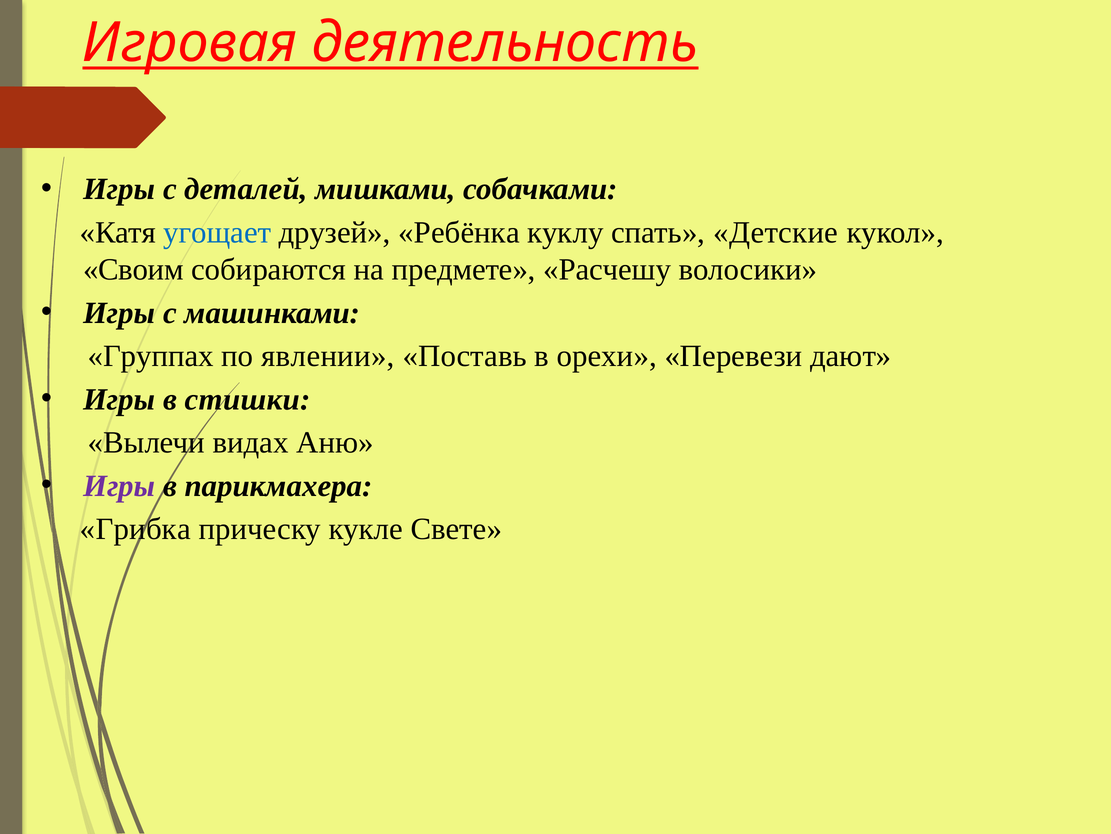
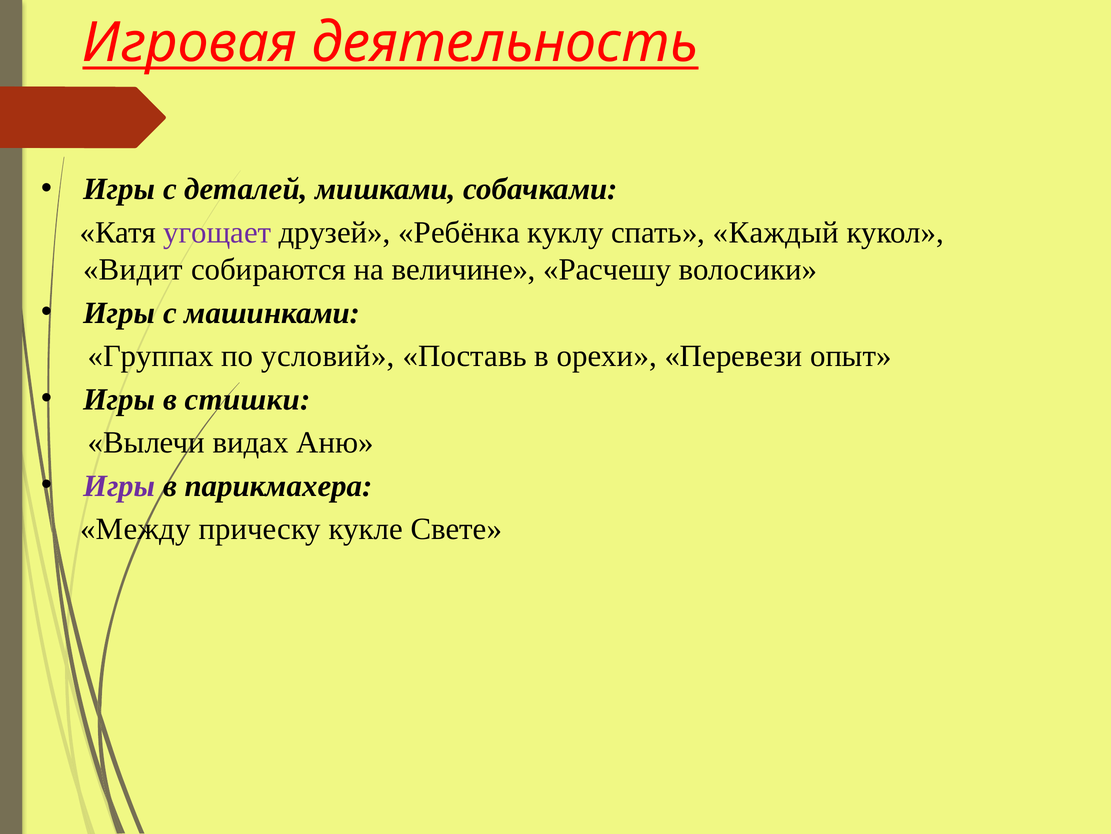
угощает colour: blue -> purple
Детские: Детские -> Каждый
Своим: Своим -> Видит
предмете: предмете -> величине
явлении: явлении -> условий
дают: дают -> опыт
Грибка: Грибка -> Между
